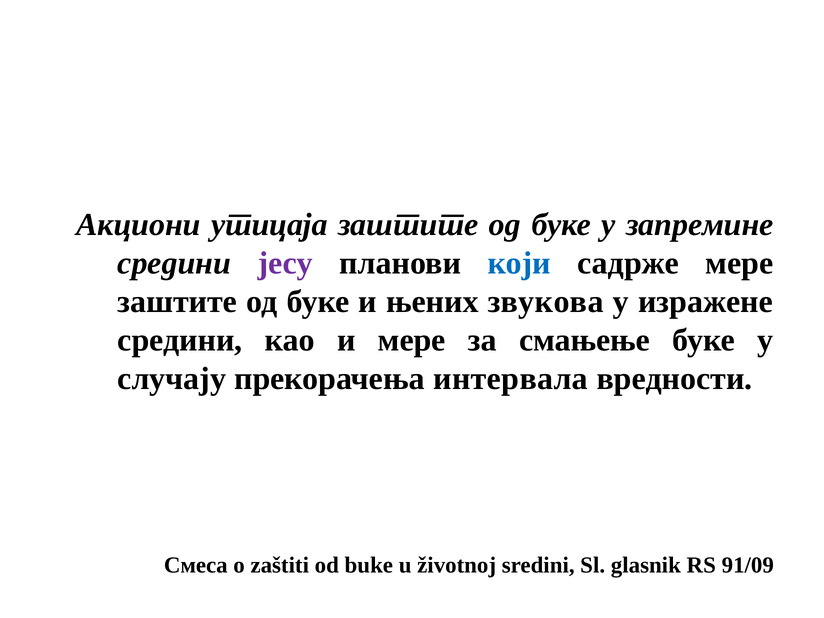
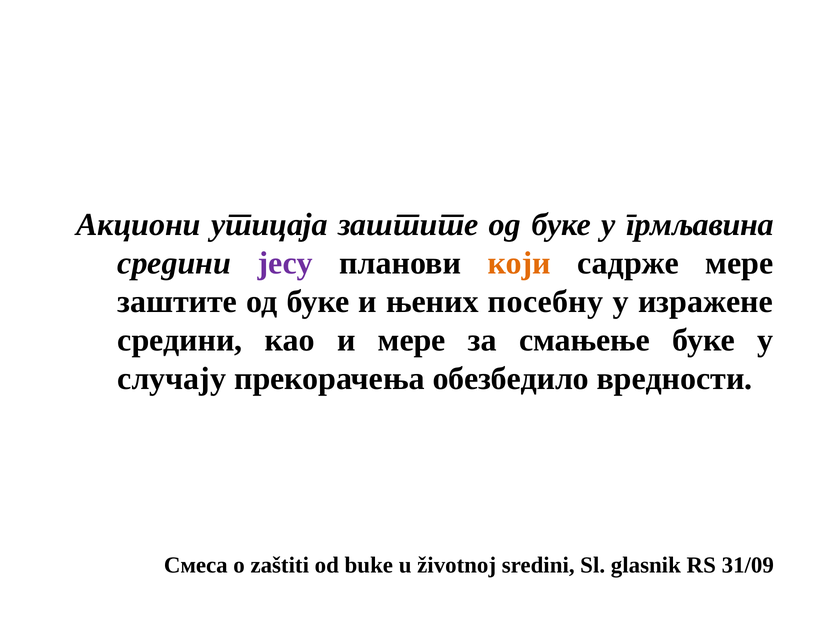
запремине: запремине -> грмљавина
који colour: blue -> orange
звукова: звукова -> посебну
интервала: интервала -> обезбедило
91/09: 91/09 -> 31/09
